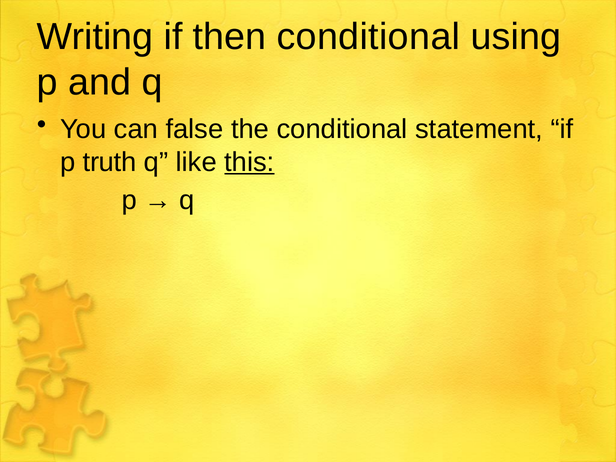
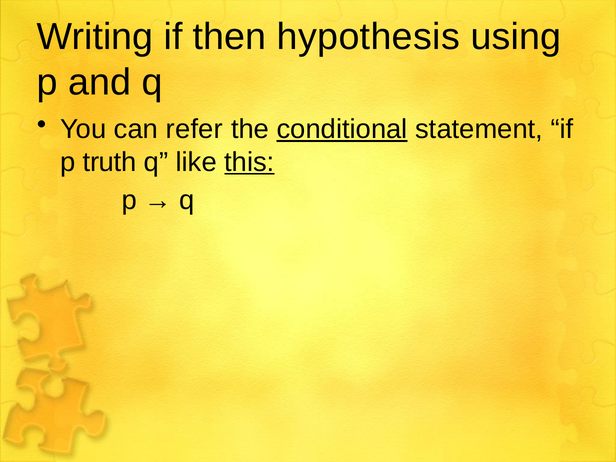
then conditional: conditional -> hypothesis
false: false -> refer
conditional at (342, 129) underline: none -> present
